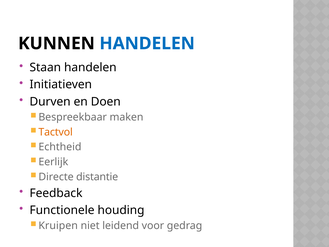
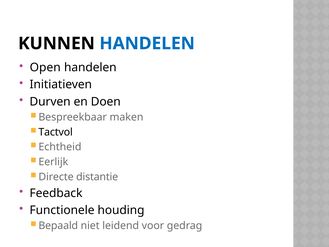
Staan: Staan -> Open
Tactvol colour: orange -> black
Kruipen: Kruipen -> Bepaald
